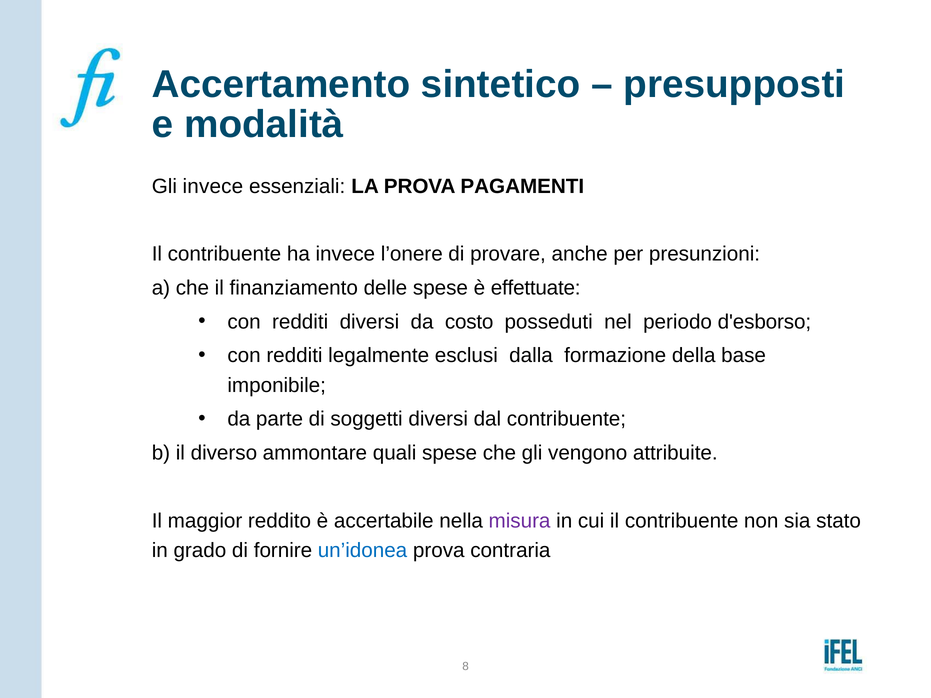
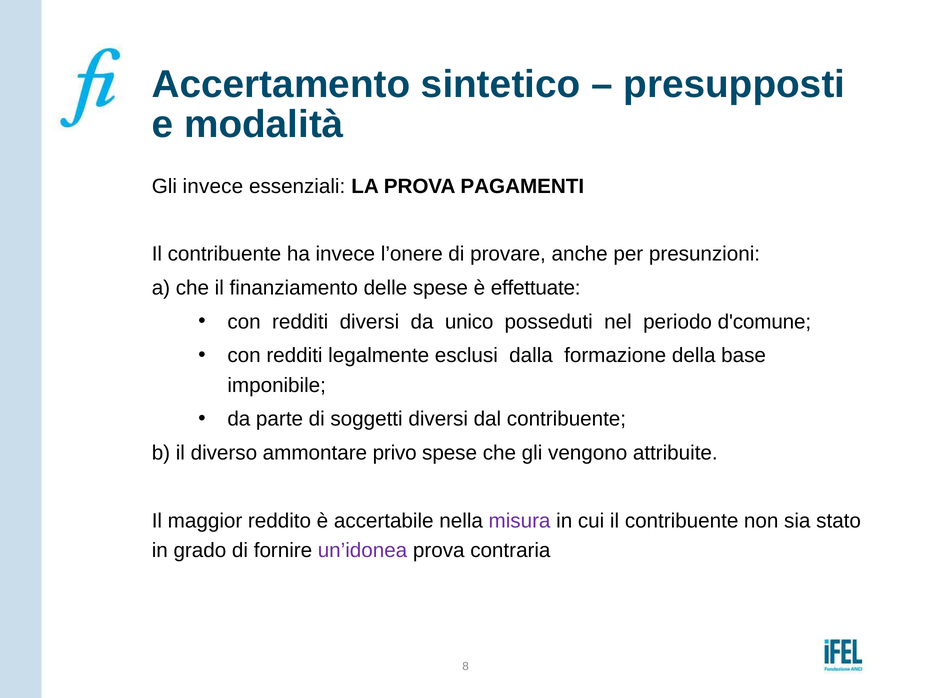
costo: costo -> unico
d'esborso: d'esborso -> d'comune
quali: quali -> privo
un’idonea colour: blue -> purple
